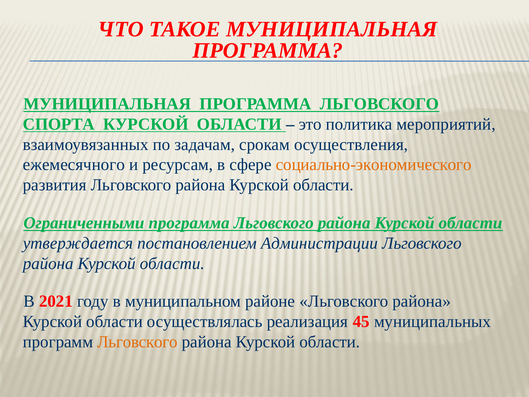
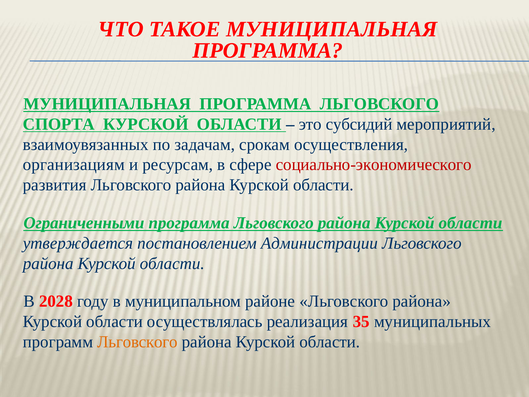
политика: политика -> субсидий
ежемесячного: ежемесячного -> организациям
социально-экономического colour: orange -> red
2021: 2021 -> 2028
45: 45 -> 35
